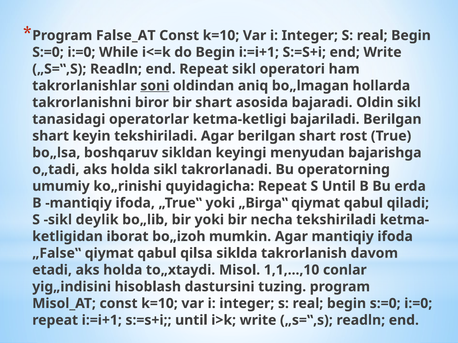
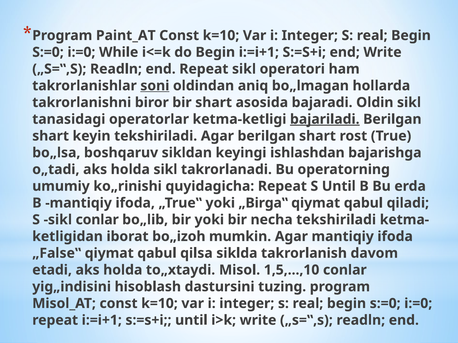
False_AT: False_AT -> Paint_AT
bajariladi underline: none -> present
menyudan: menyudan -> ishlashdan
sikl deylik: deylik -> conlar
1,1,...,10: 1,1,...,10 -> 1,5,...,10
